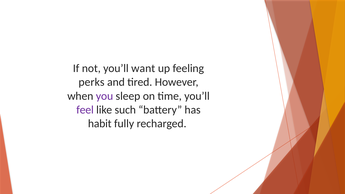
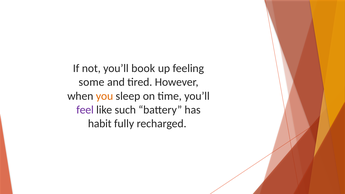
want: want -> book
perks: perks -> some
you colour: purple -> orange
